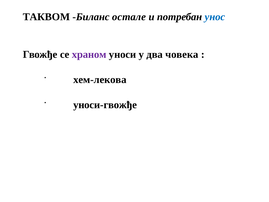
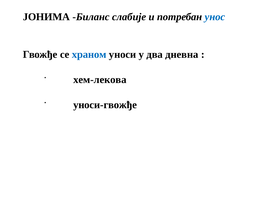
ТАКВОМ: ТАКВОМ -> ЈОНИМА
остале: остале -> слабије
храном colour: purple -> blue
човека: човека -> дневна
